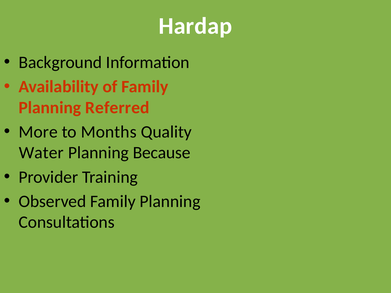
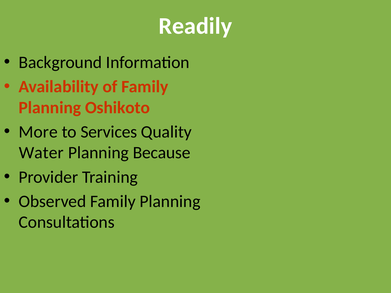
Hardap: Hardap -> Readily
Referred: Referred -> Oshikoto
Months: Months -> Services
